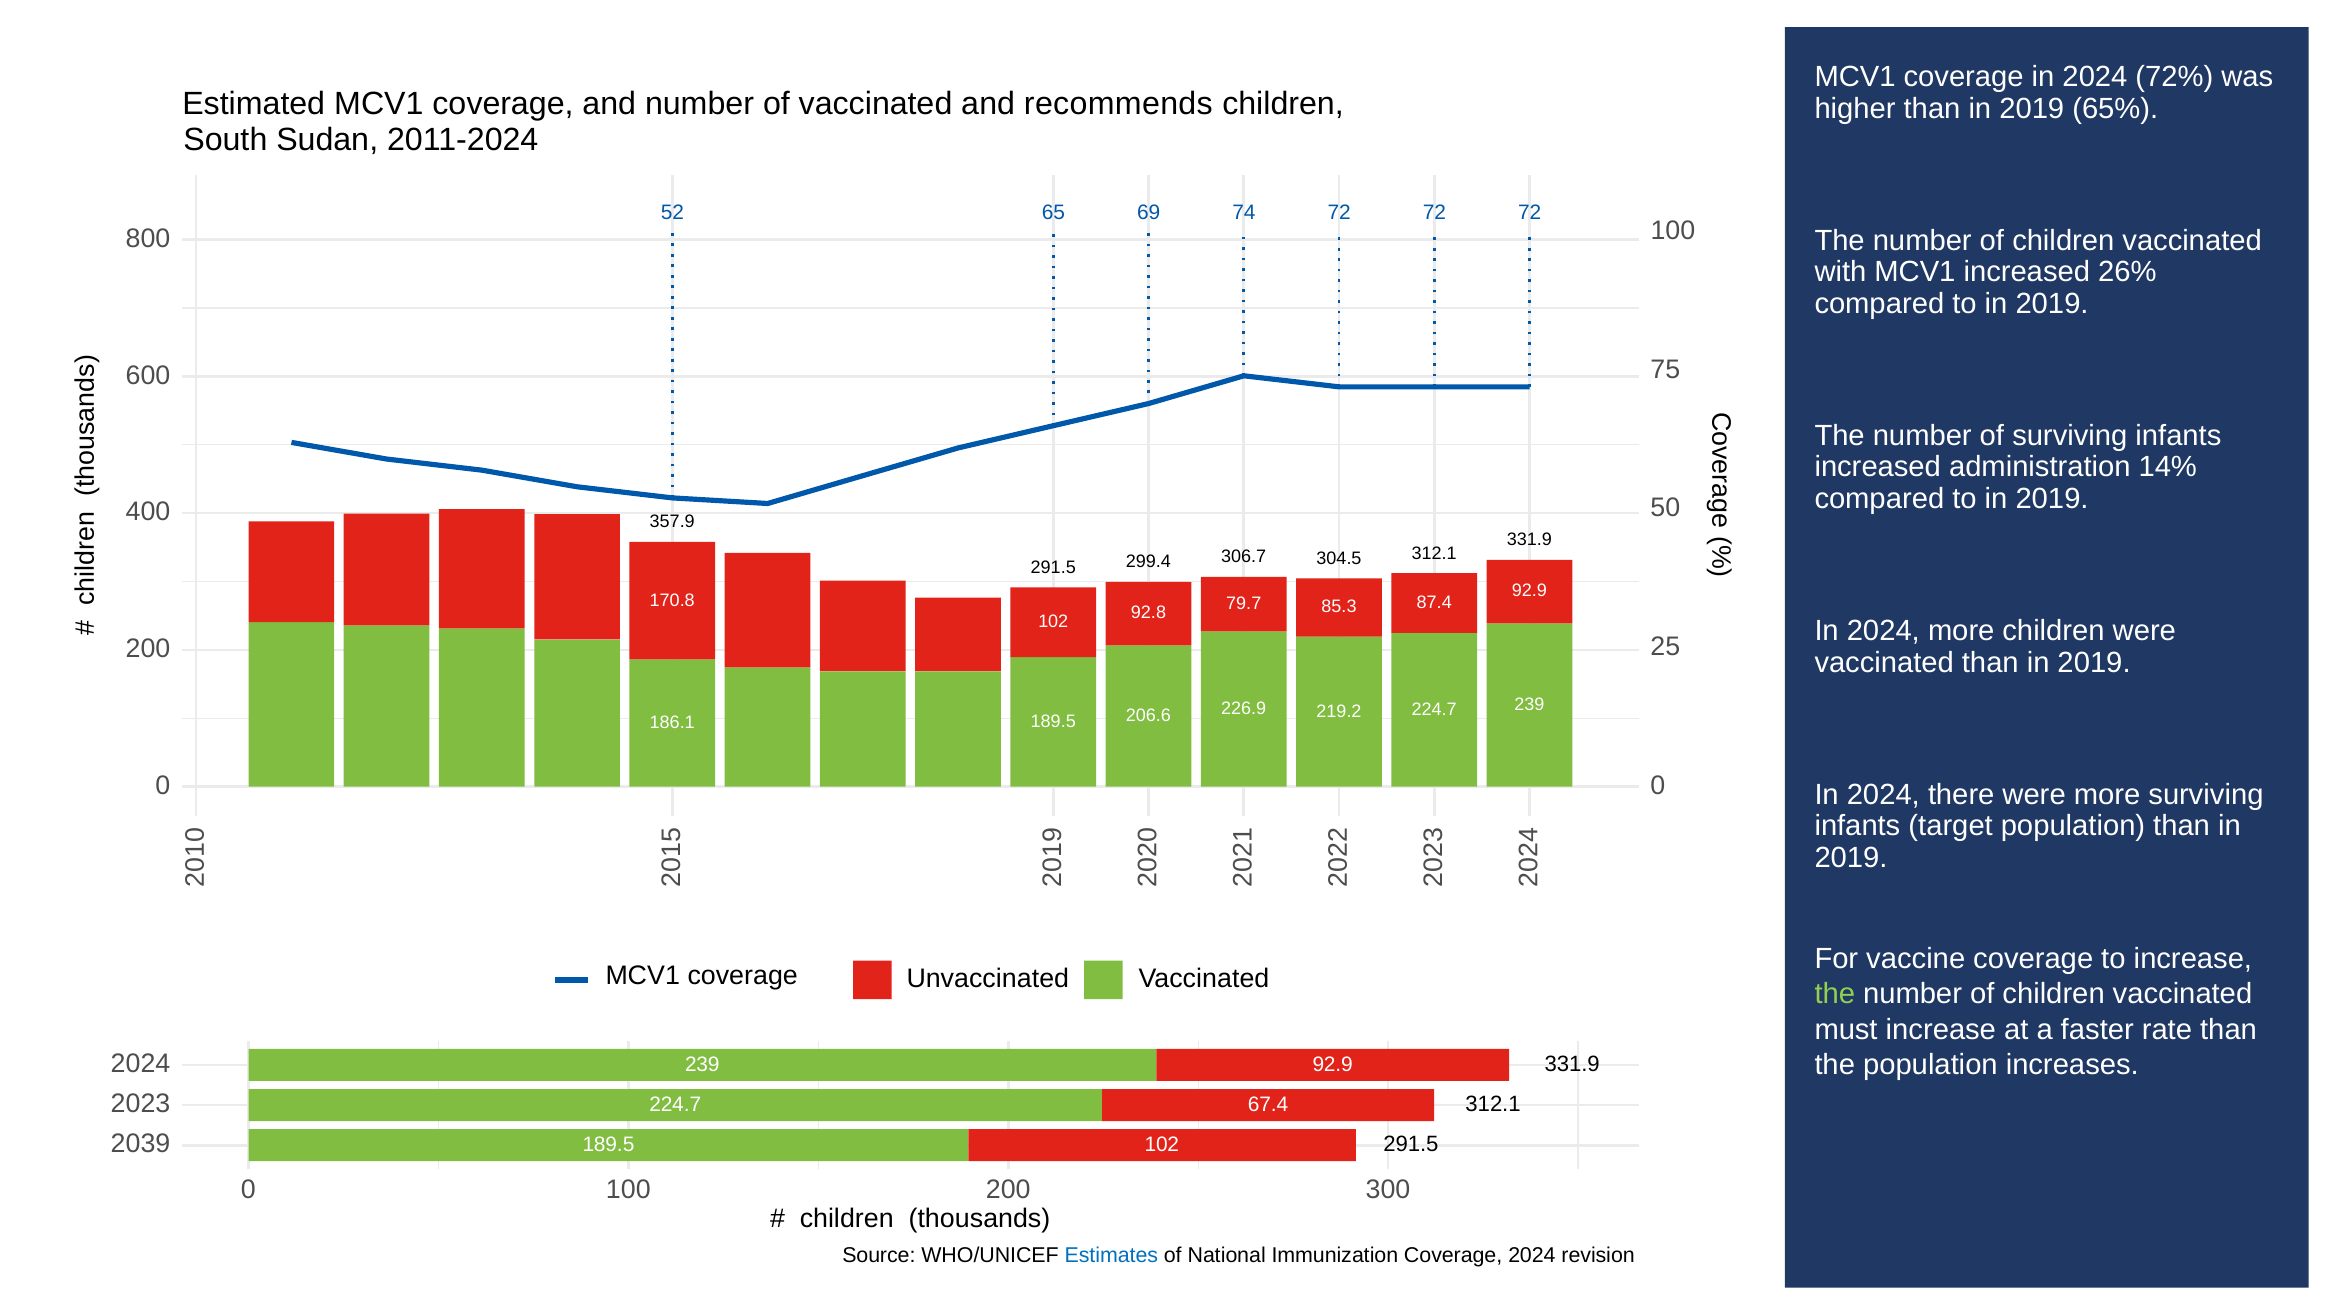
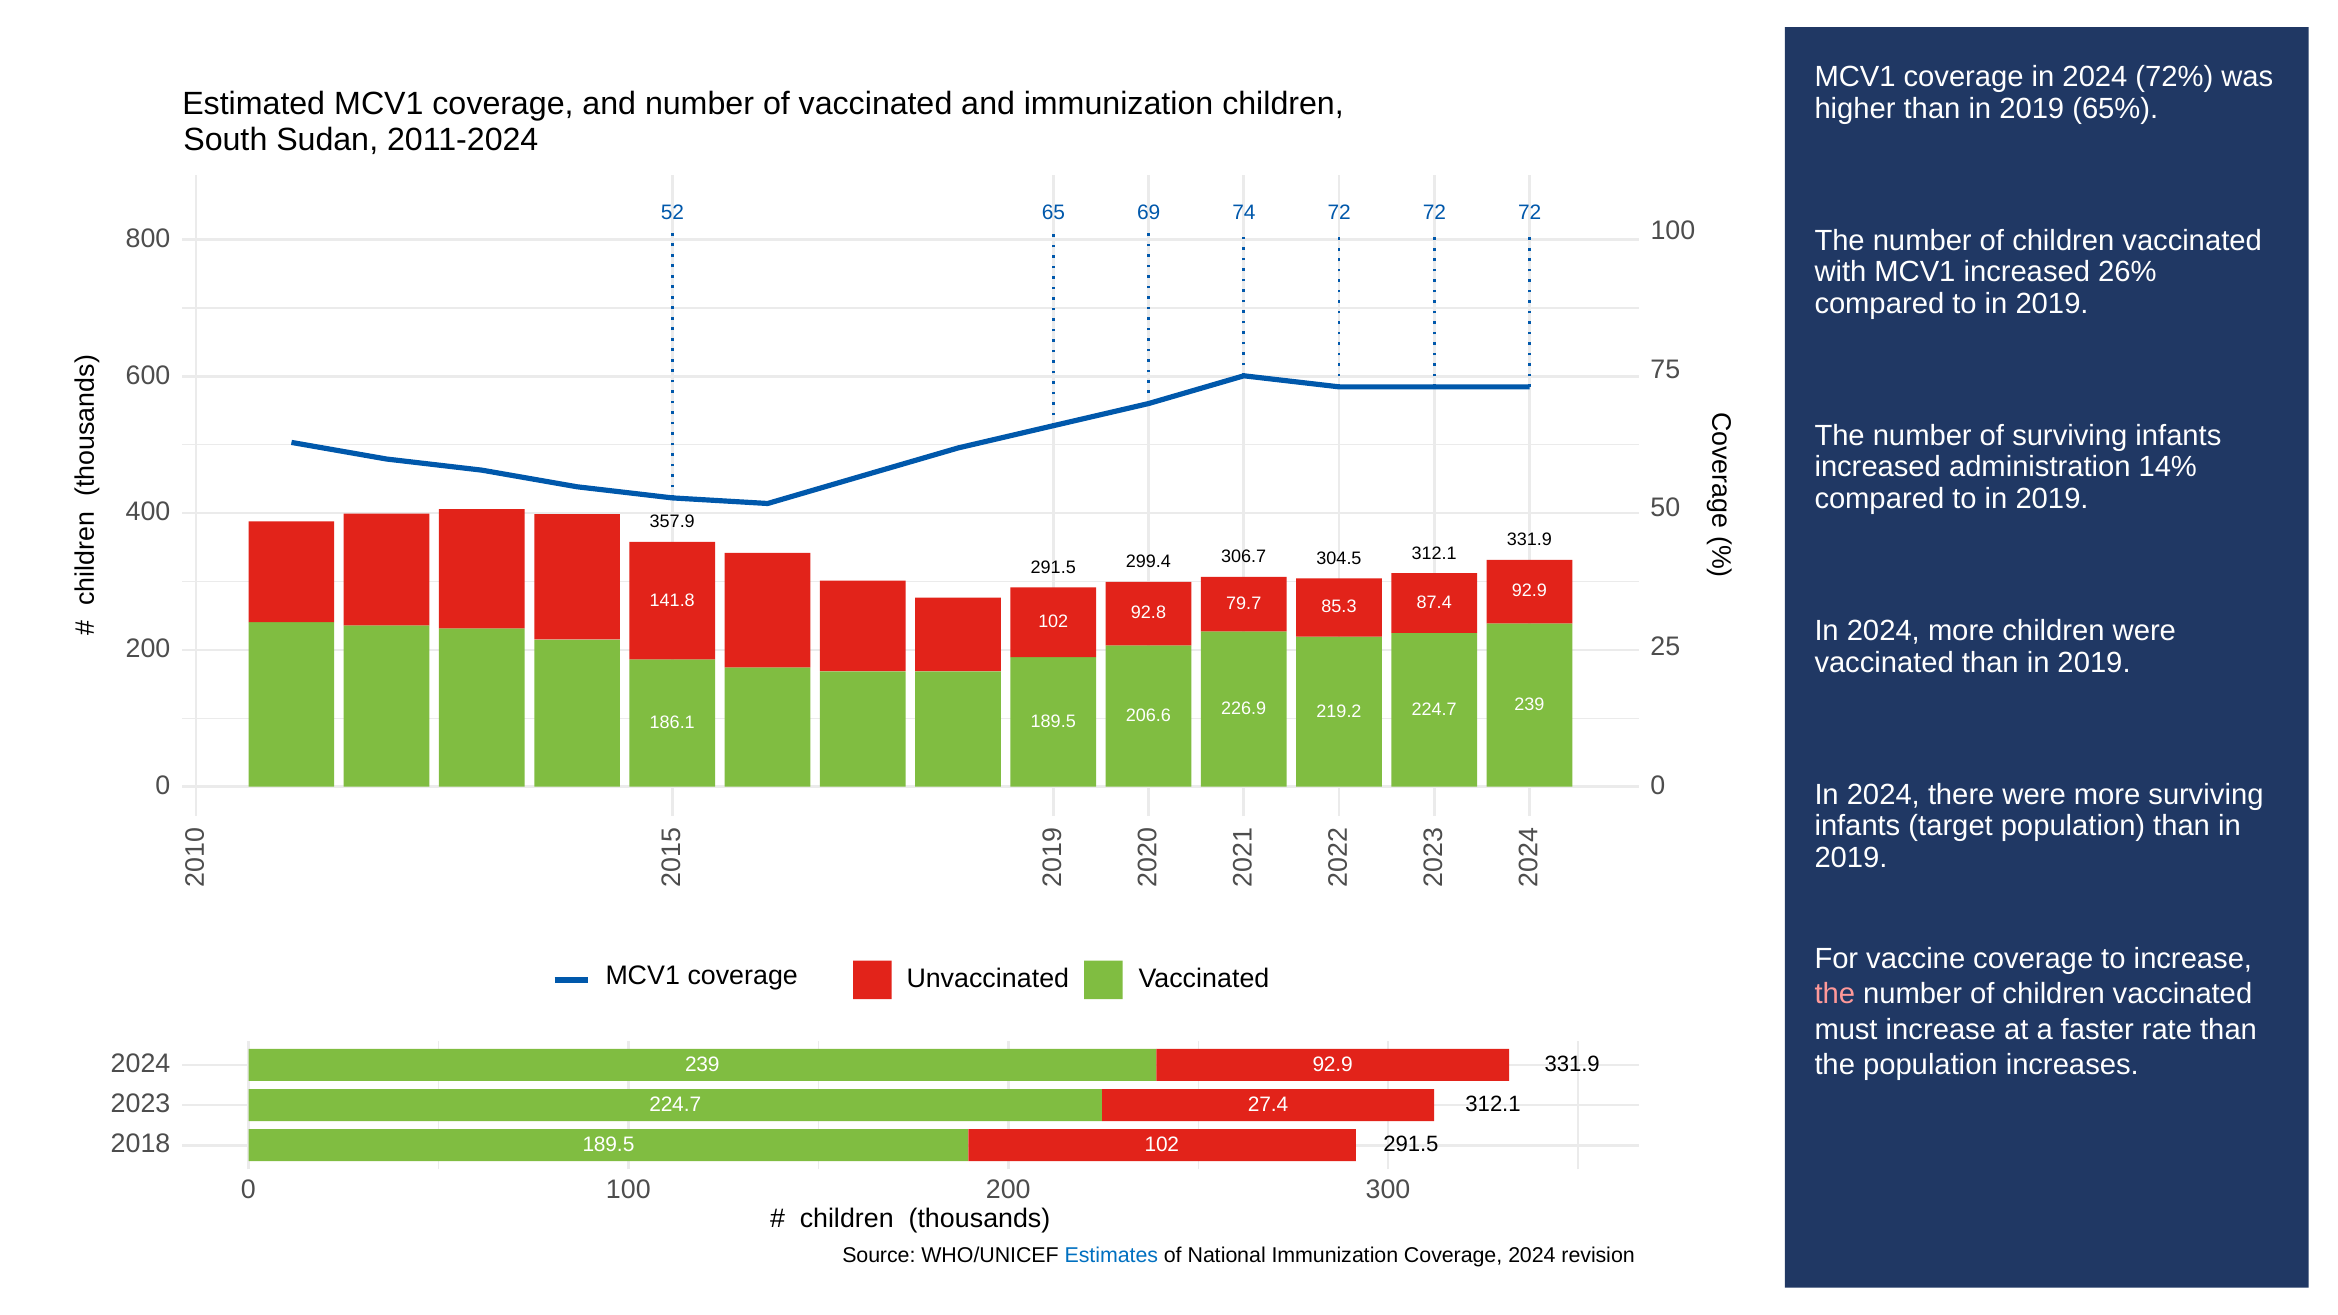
and recommends: recommends -> immunization
170.8: 170.8 -> 141.8
the at (1835, 994) colour: light green -> pink
67.4: 67.4 -> 27.4
2039: 2039 -> 2018
